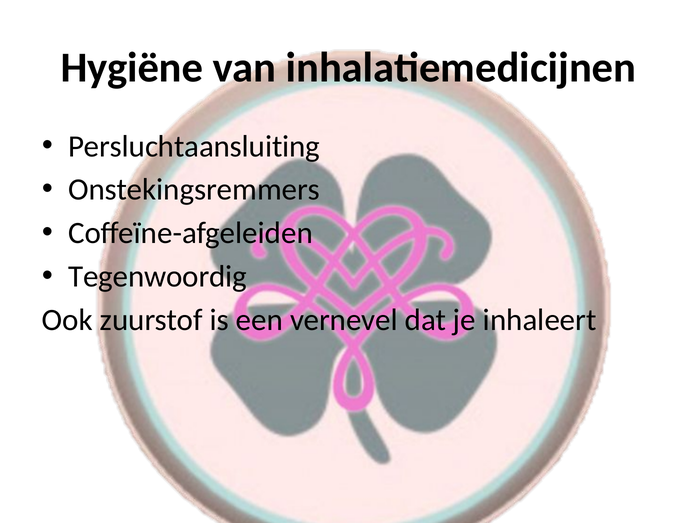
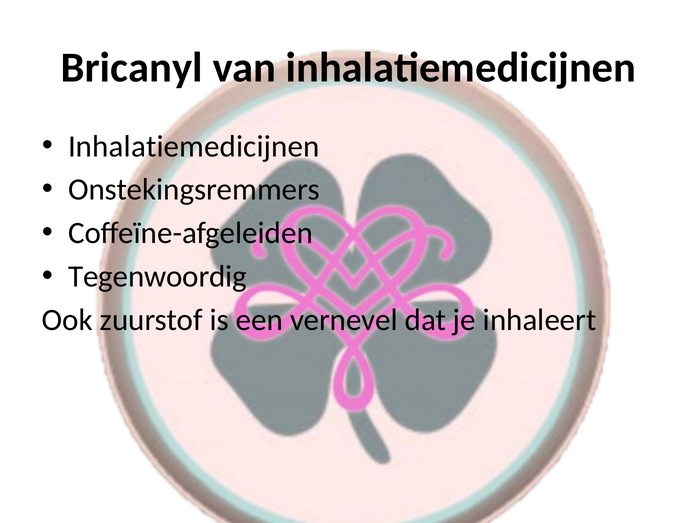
Hygiëne: Hygiëne -> Bricanyl
Persluchtaansluiting at (194, 146): Persluchtaansluiting -> Inhalatiemedicijnen
